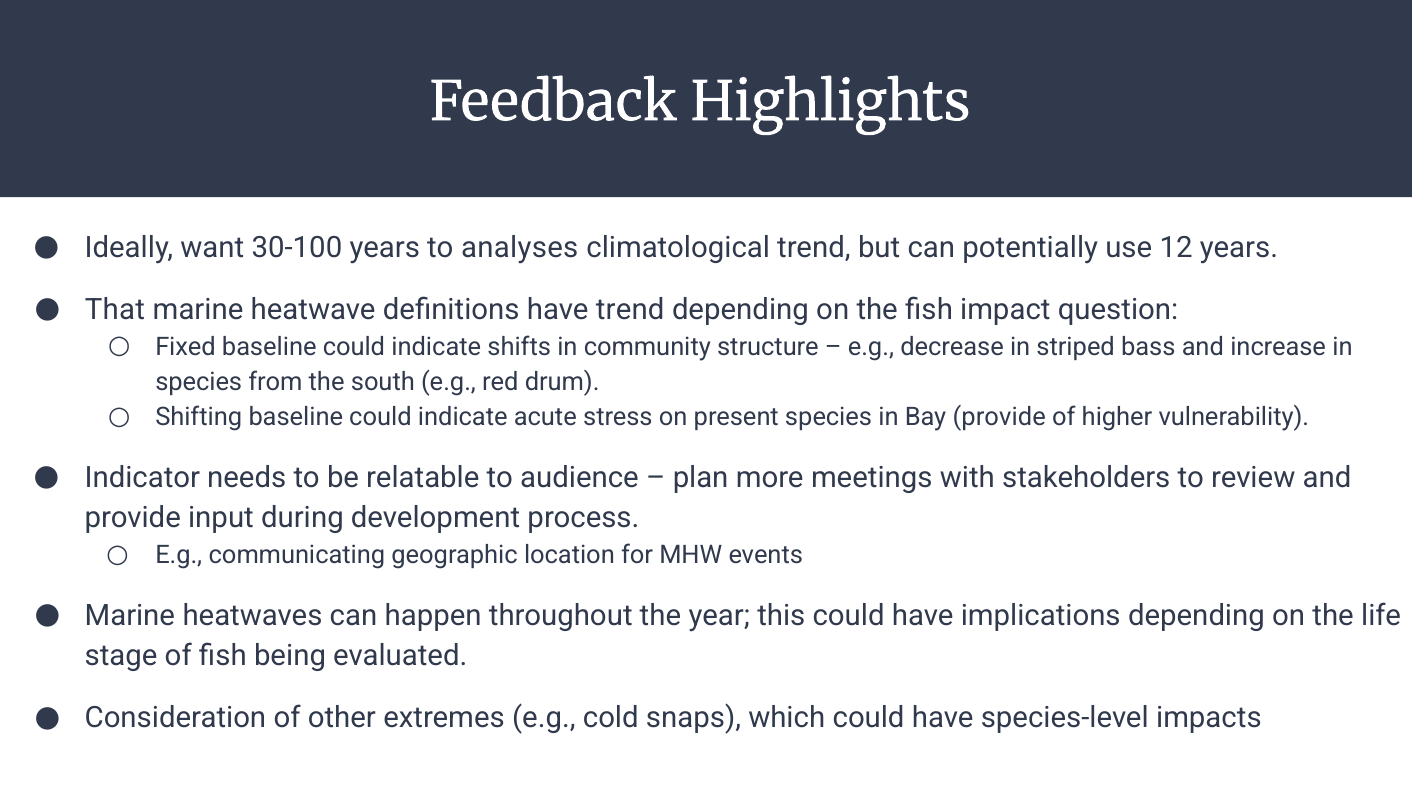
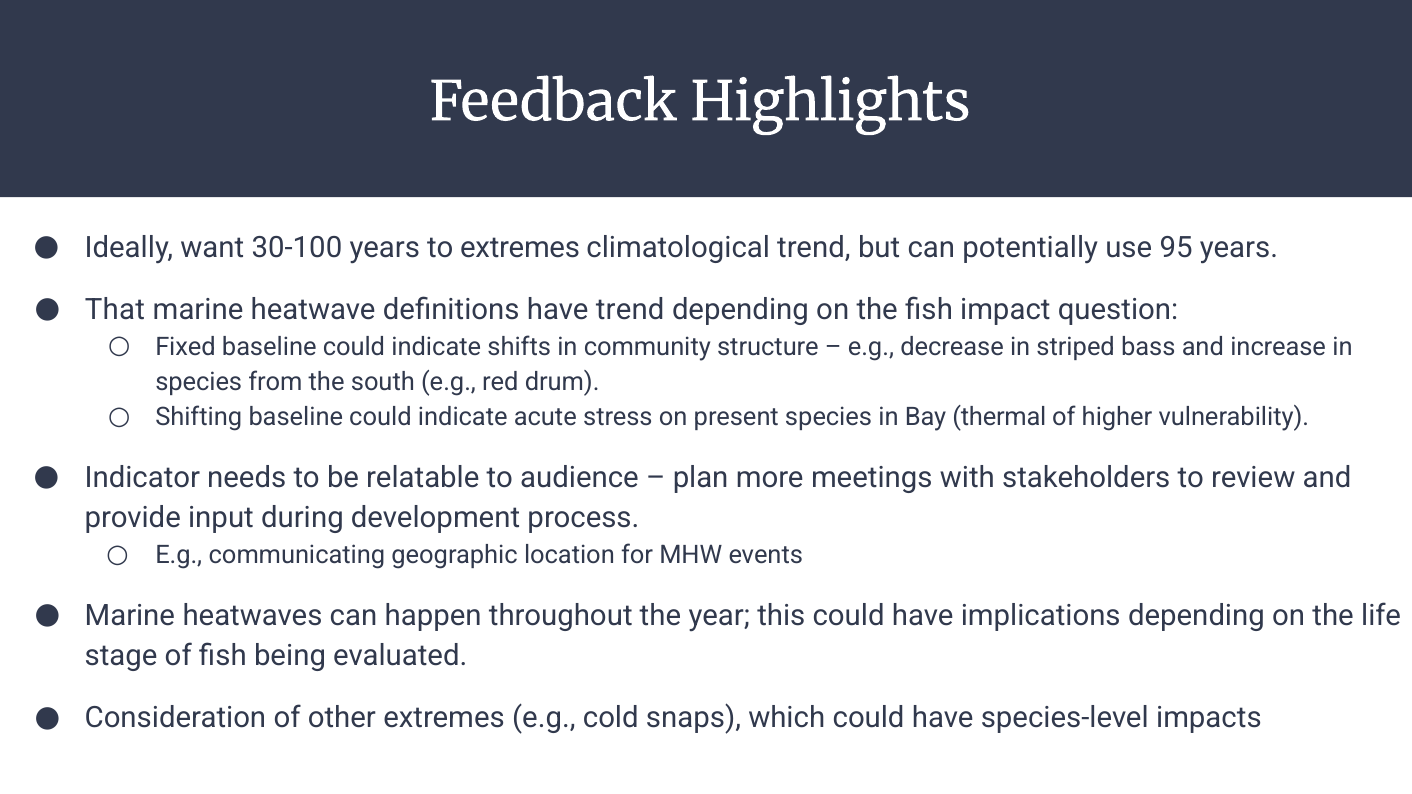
to analyses: analyses -> extremes
12: 12 -> 95
Bay provide: provide -> thermal
